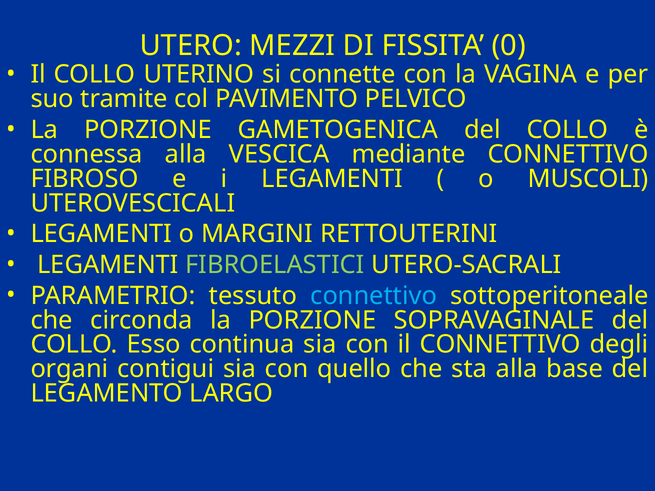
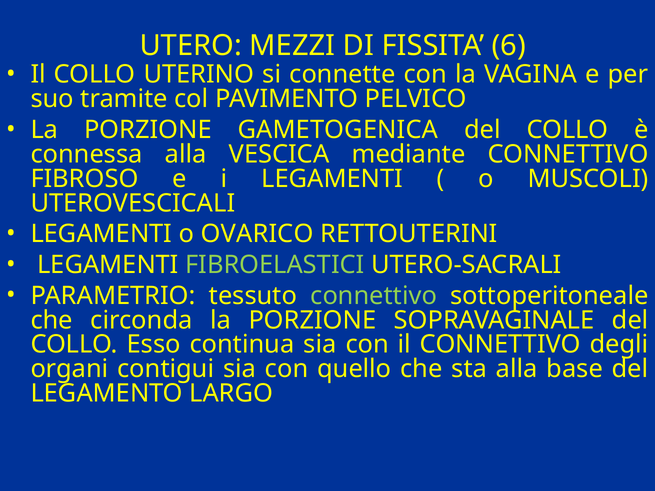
0: 0 -> 6
MARGINI: MARGINI -> OVARICO
connettivo at (374, 296) colour: light blue -> light green
